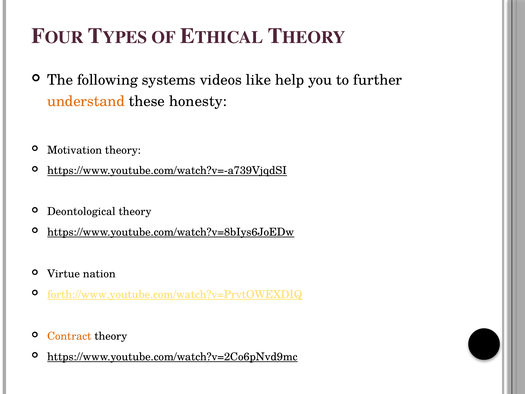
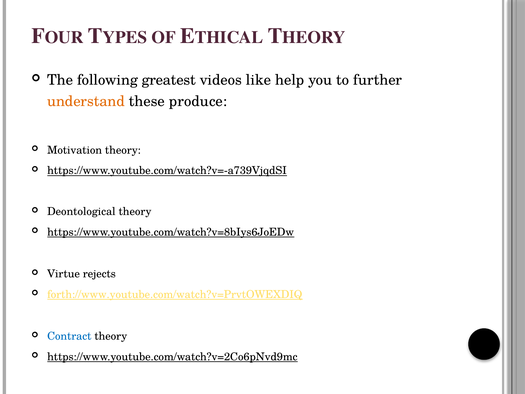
systems: systems -> greatest
honesty: honesty -> produce
nation: nation -> rejects
Contract colour: orange -> blue
